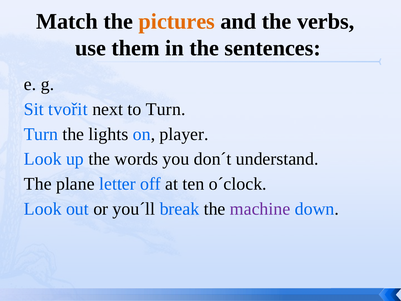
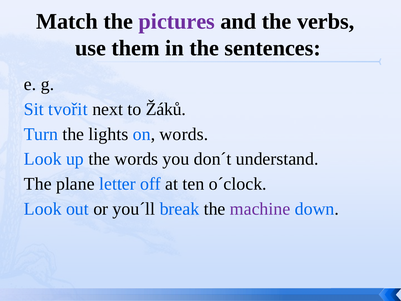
pictures colour: orange -> purple
to Turn: Turn -> Žáků
on player: player -> words
